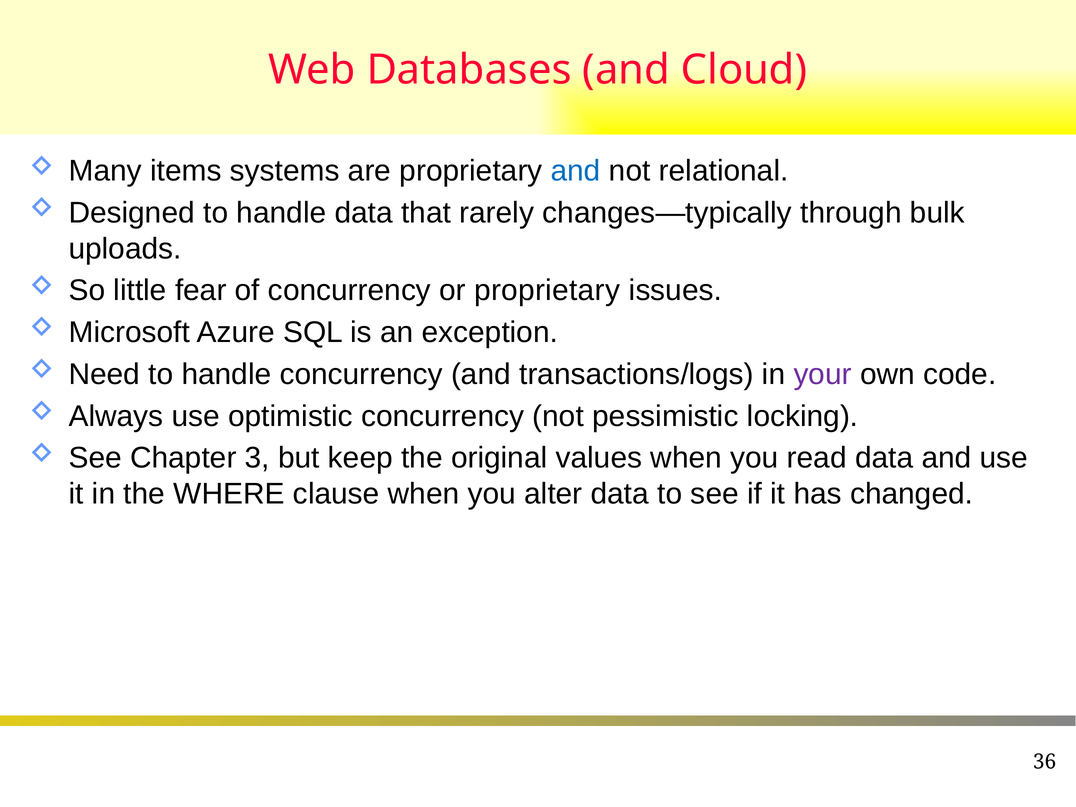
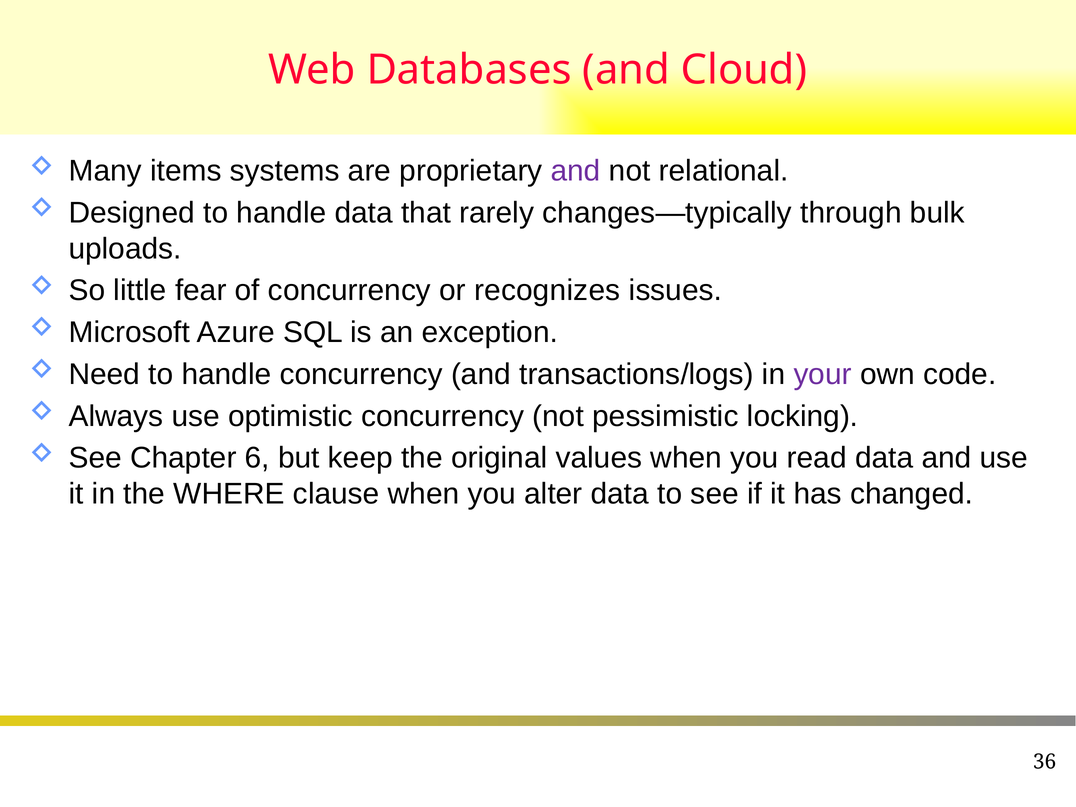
and at (576, 171) colour: blue -> purple
or proprietary: proprietary -> recognizes
3: 3 -> 6
